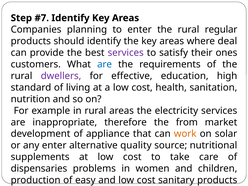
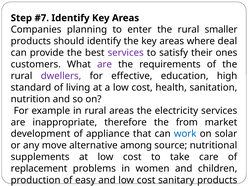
regular: regular -> smaller
are at (105, 64) colour: blue -> purple
work colour: orange -> blue
any enter: enter -> move
quality: quality -> among
dispensaries: dispensaries -> replacement
